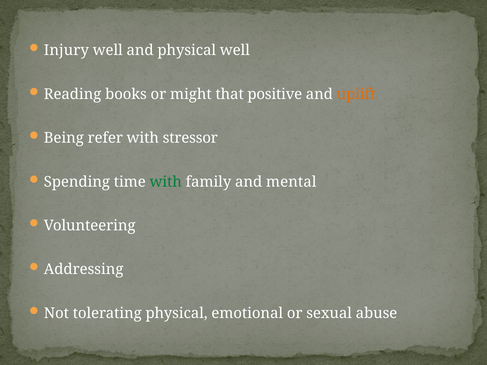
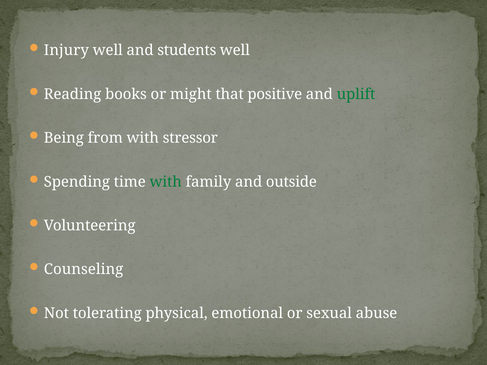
and physical: physical -> students
uplift colour: orange -> green
refer: refer -> from
mental: mental -> outside
Addressing: Addressing -> Counseling
